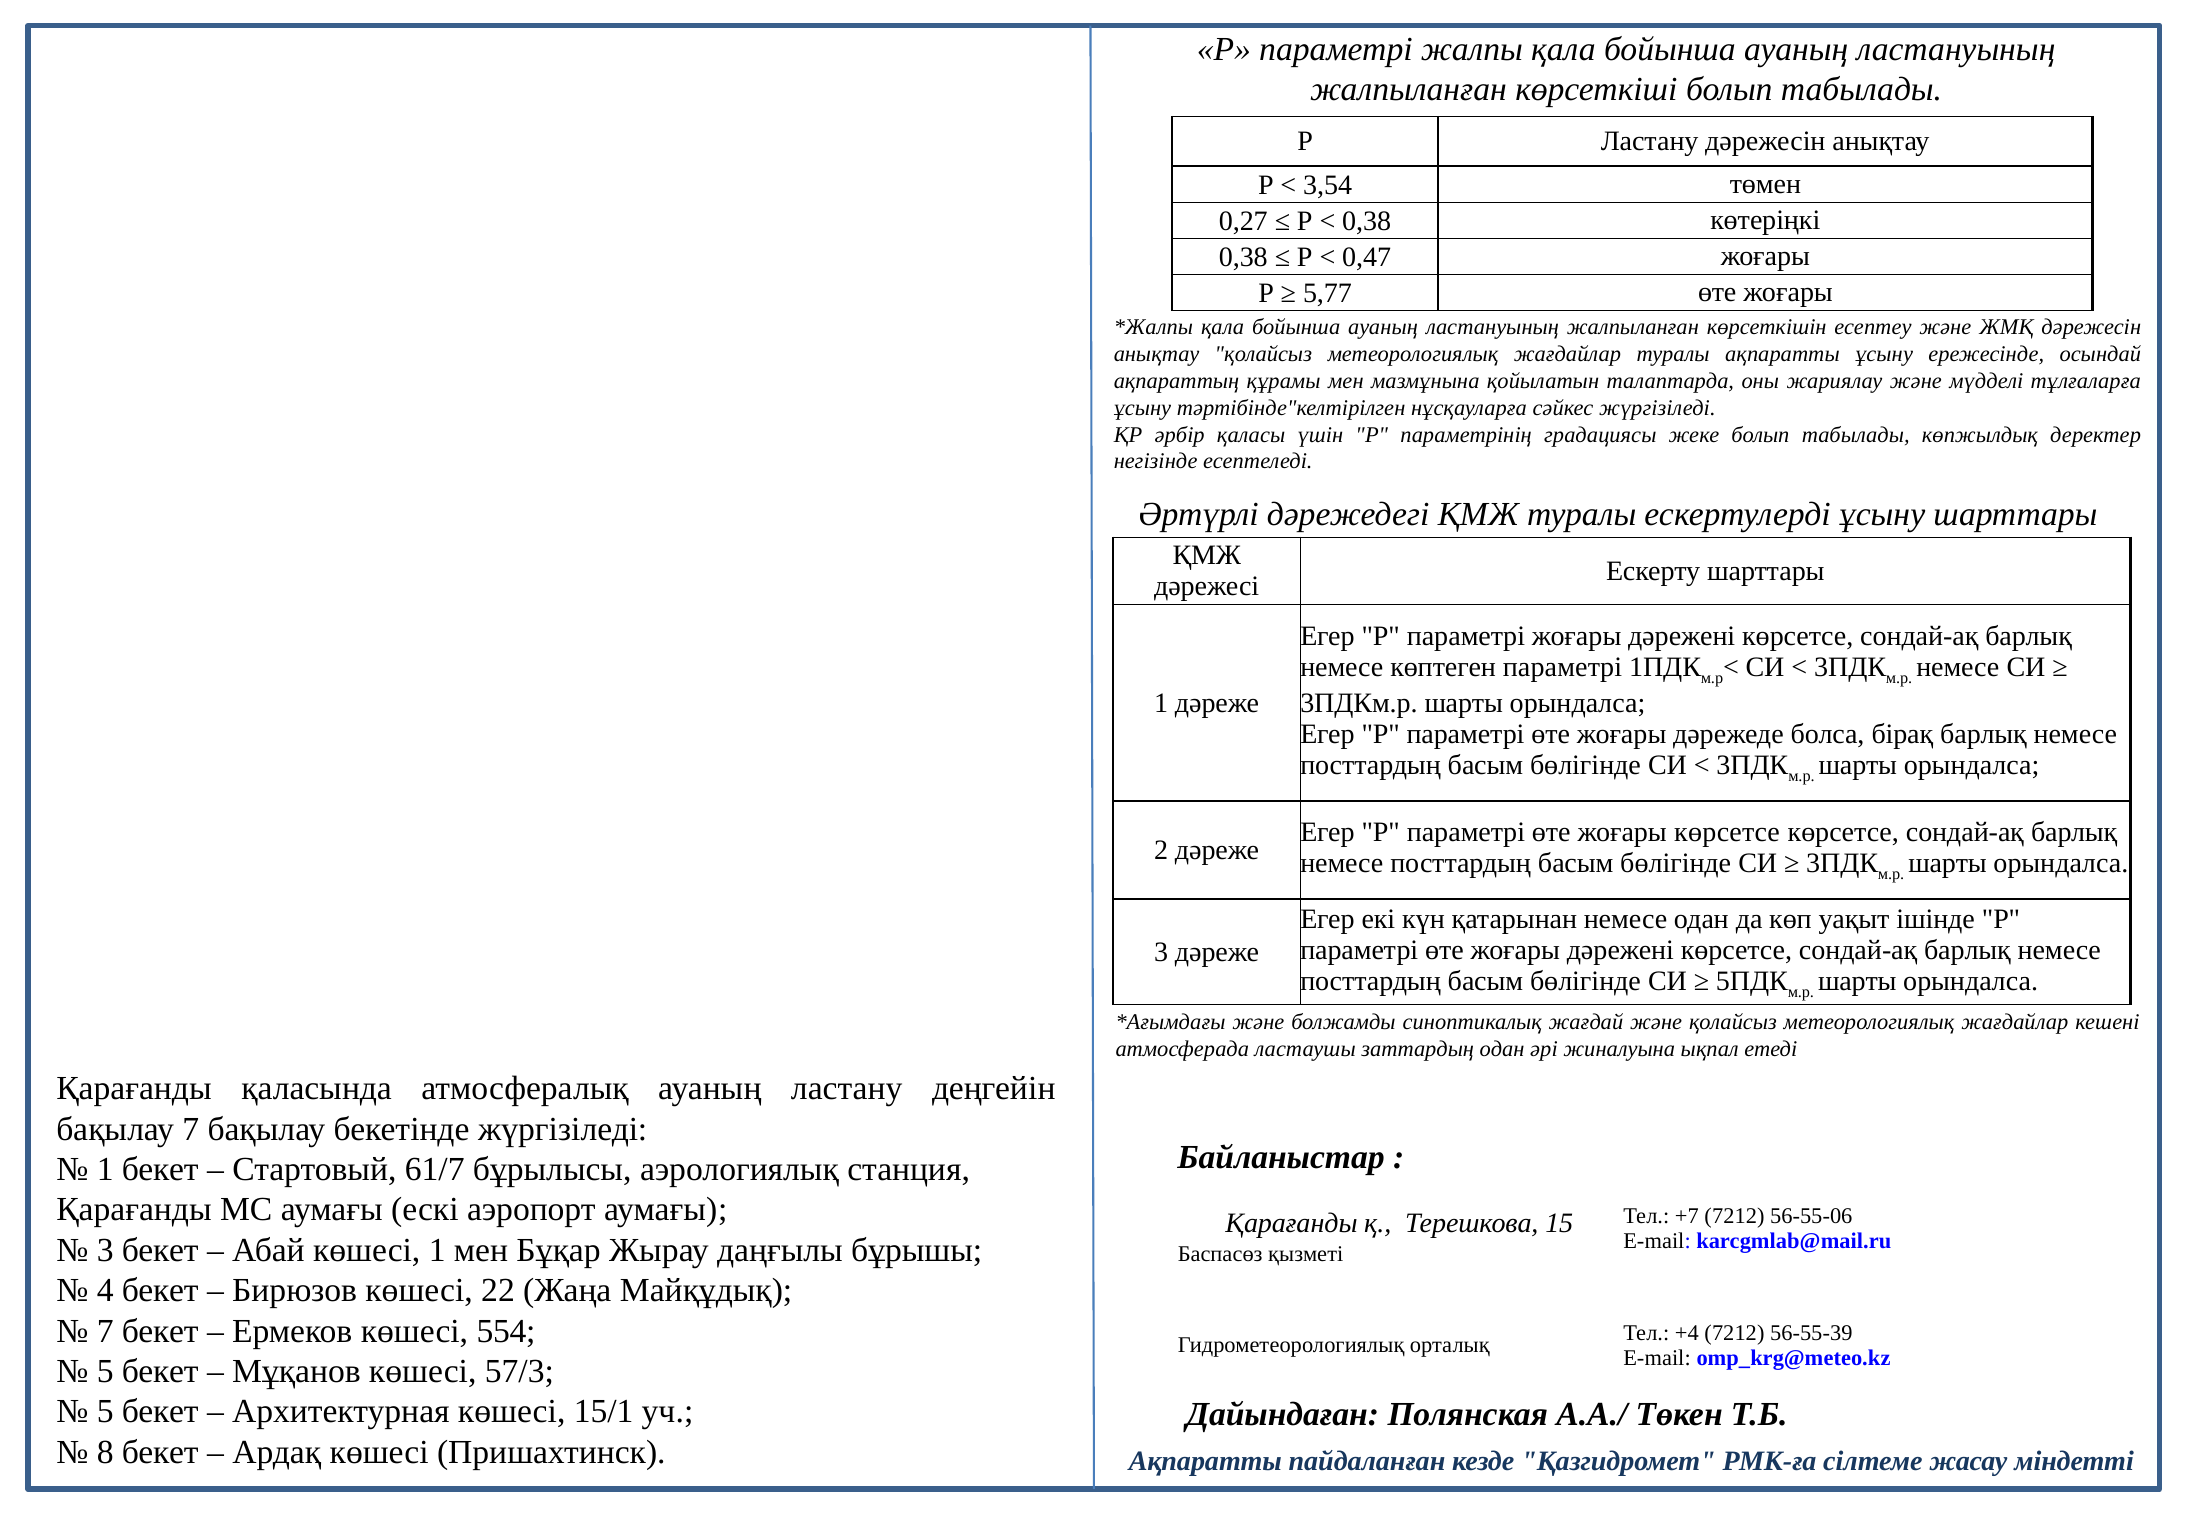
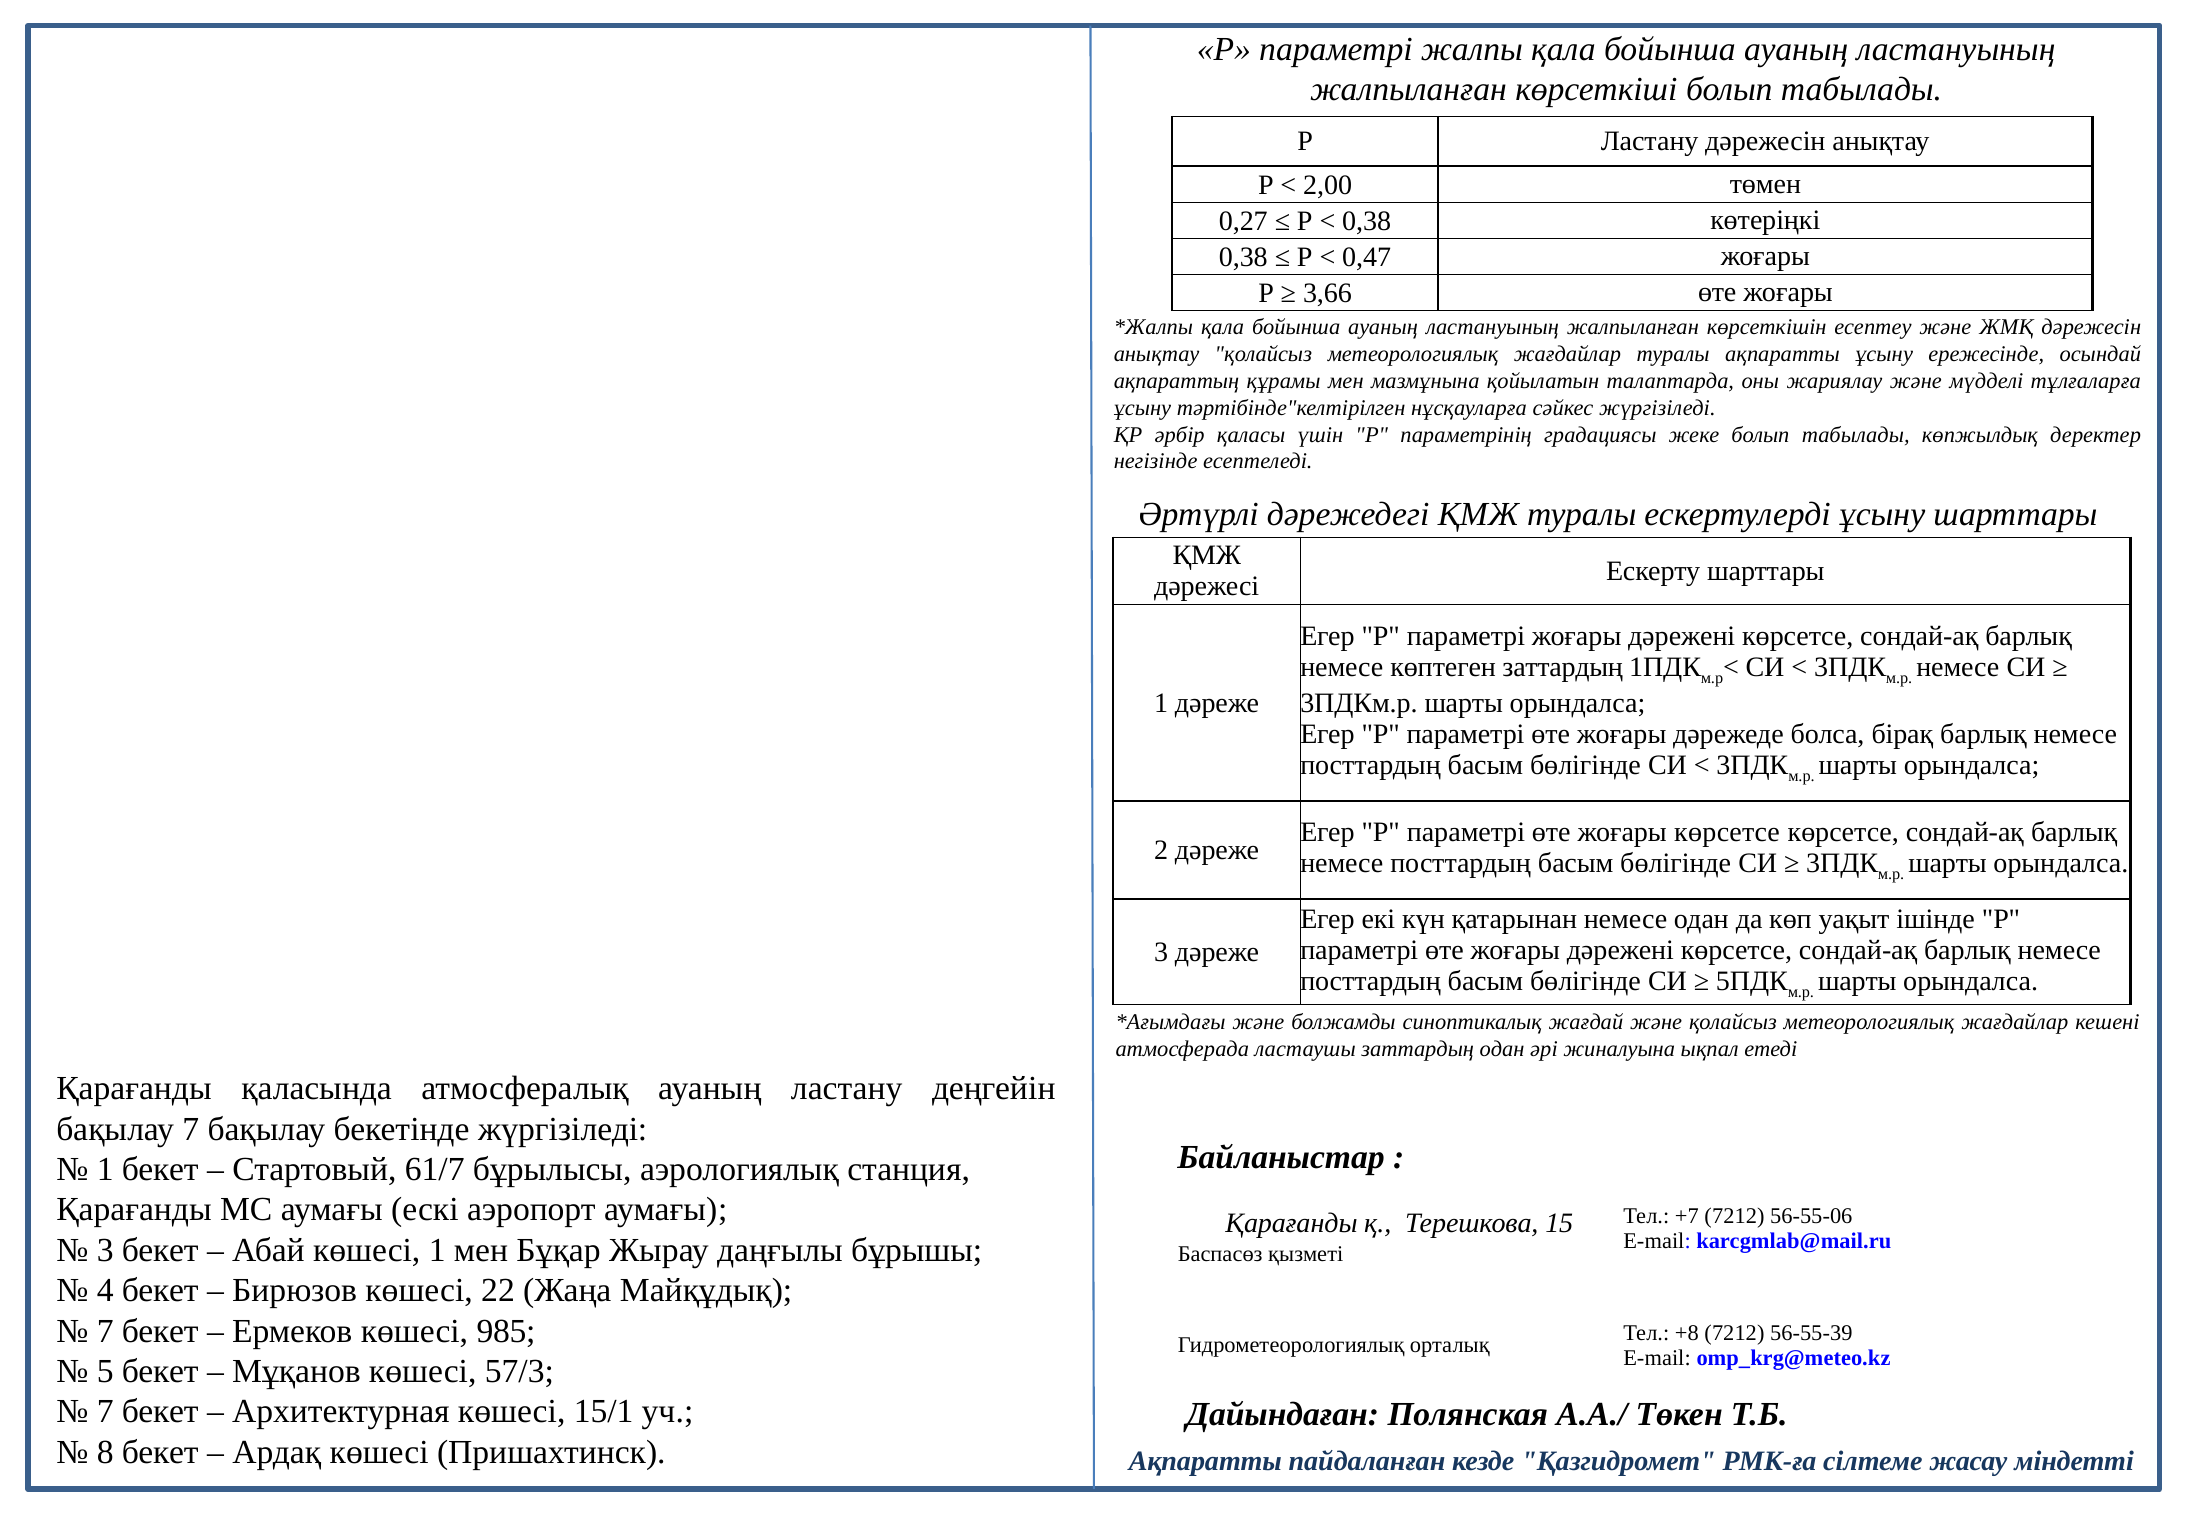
3,54: 3,54 -> 2,00
5,77: 5,77 -> 3,66
көптеген параметрі: параметрі -> заттардың
554: 554 -> 985
+4: +4 -> +8
5 at (105, 1412): 5 -> 7
